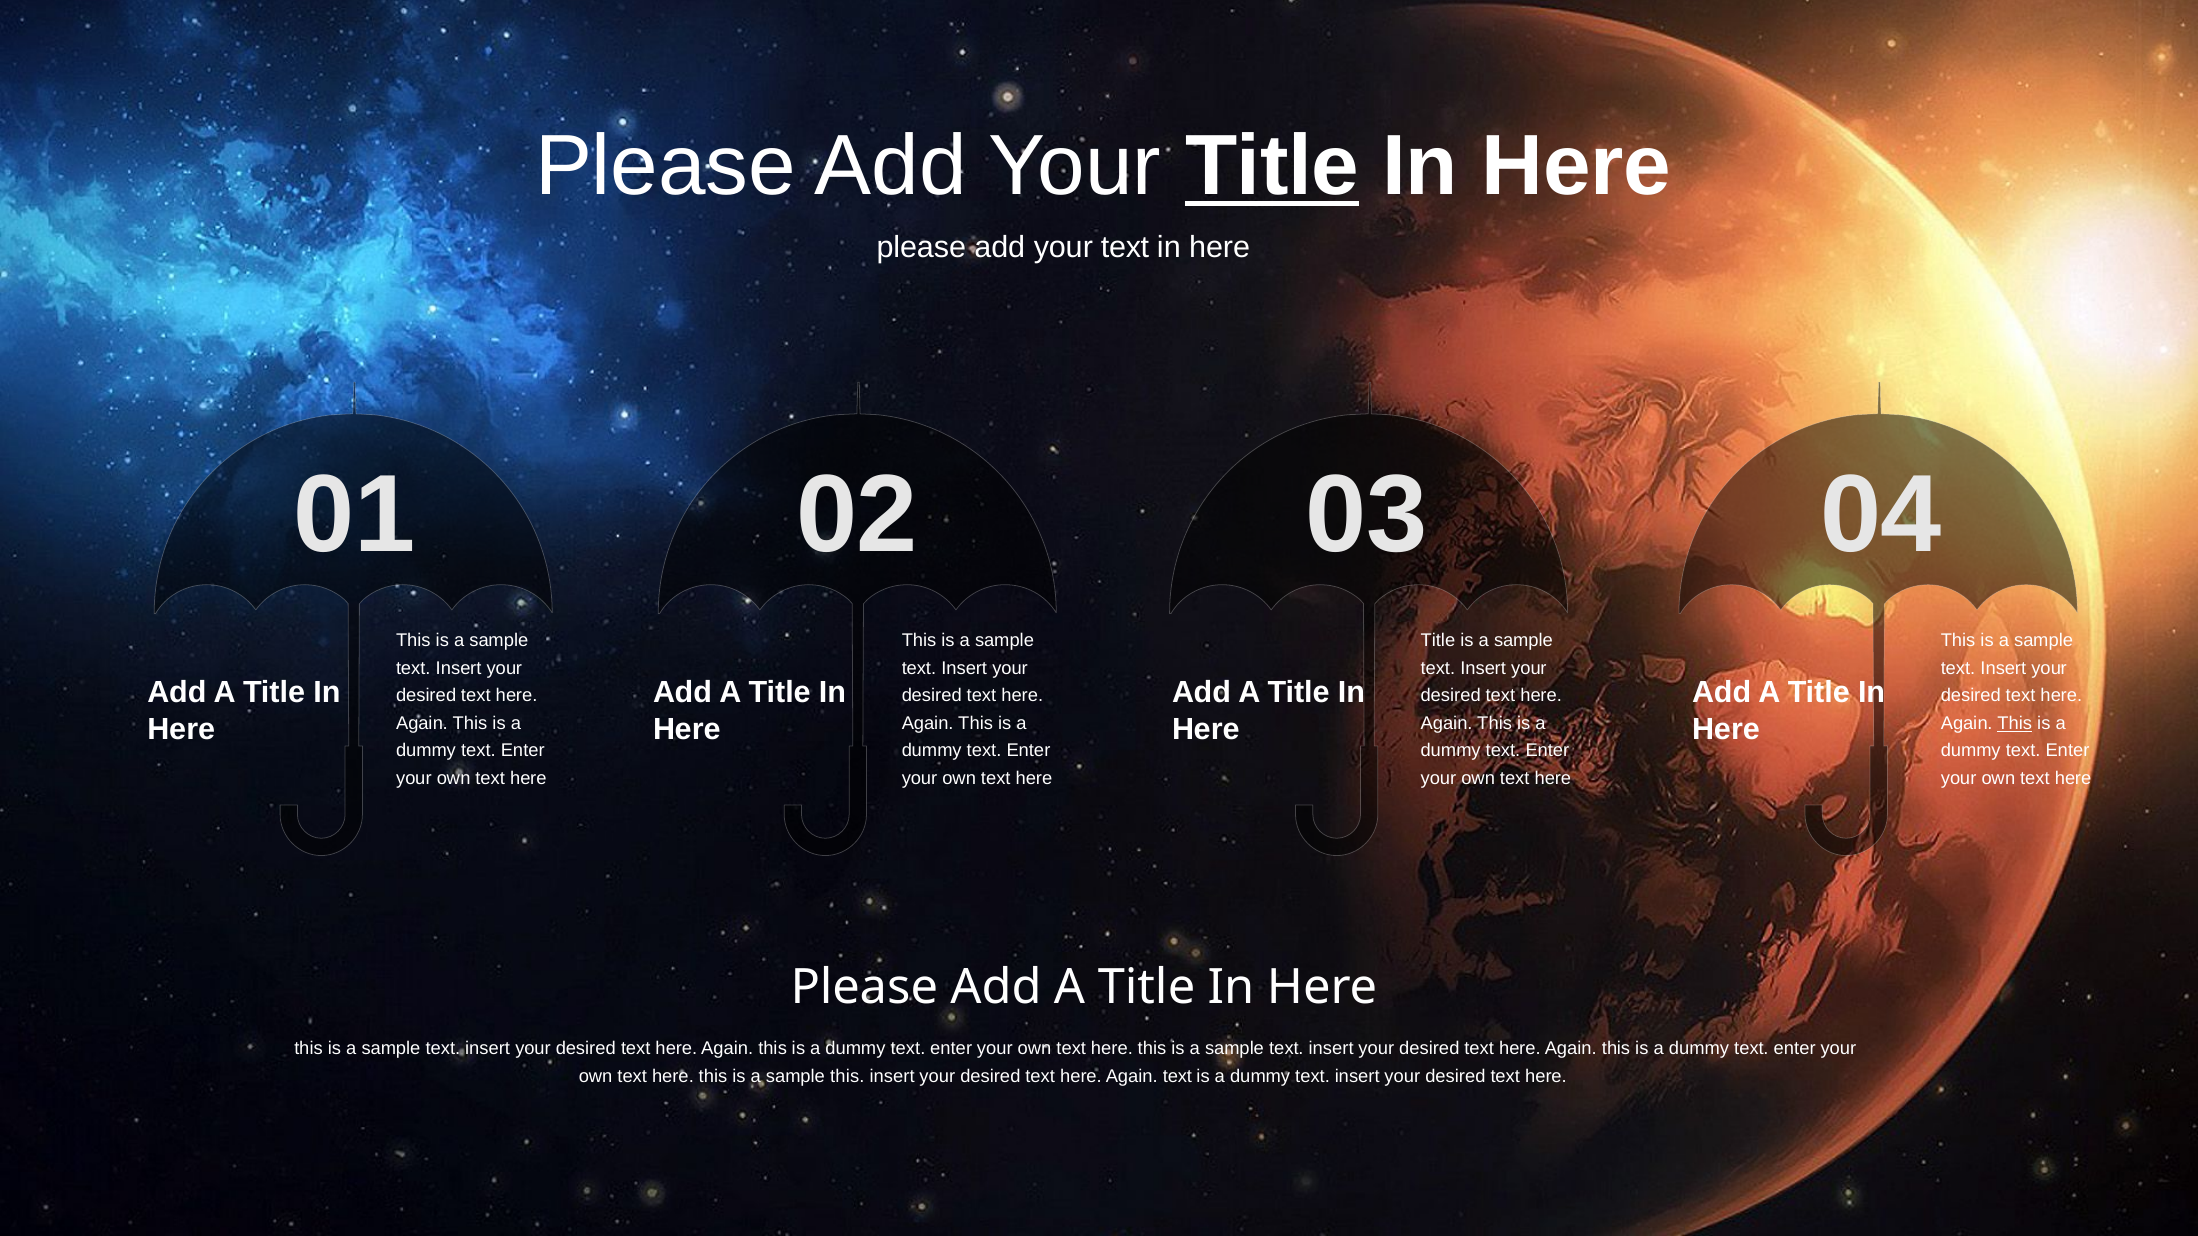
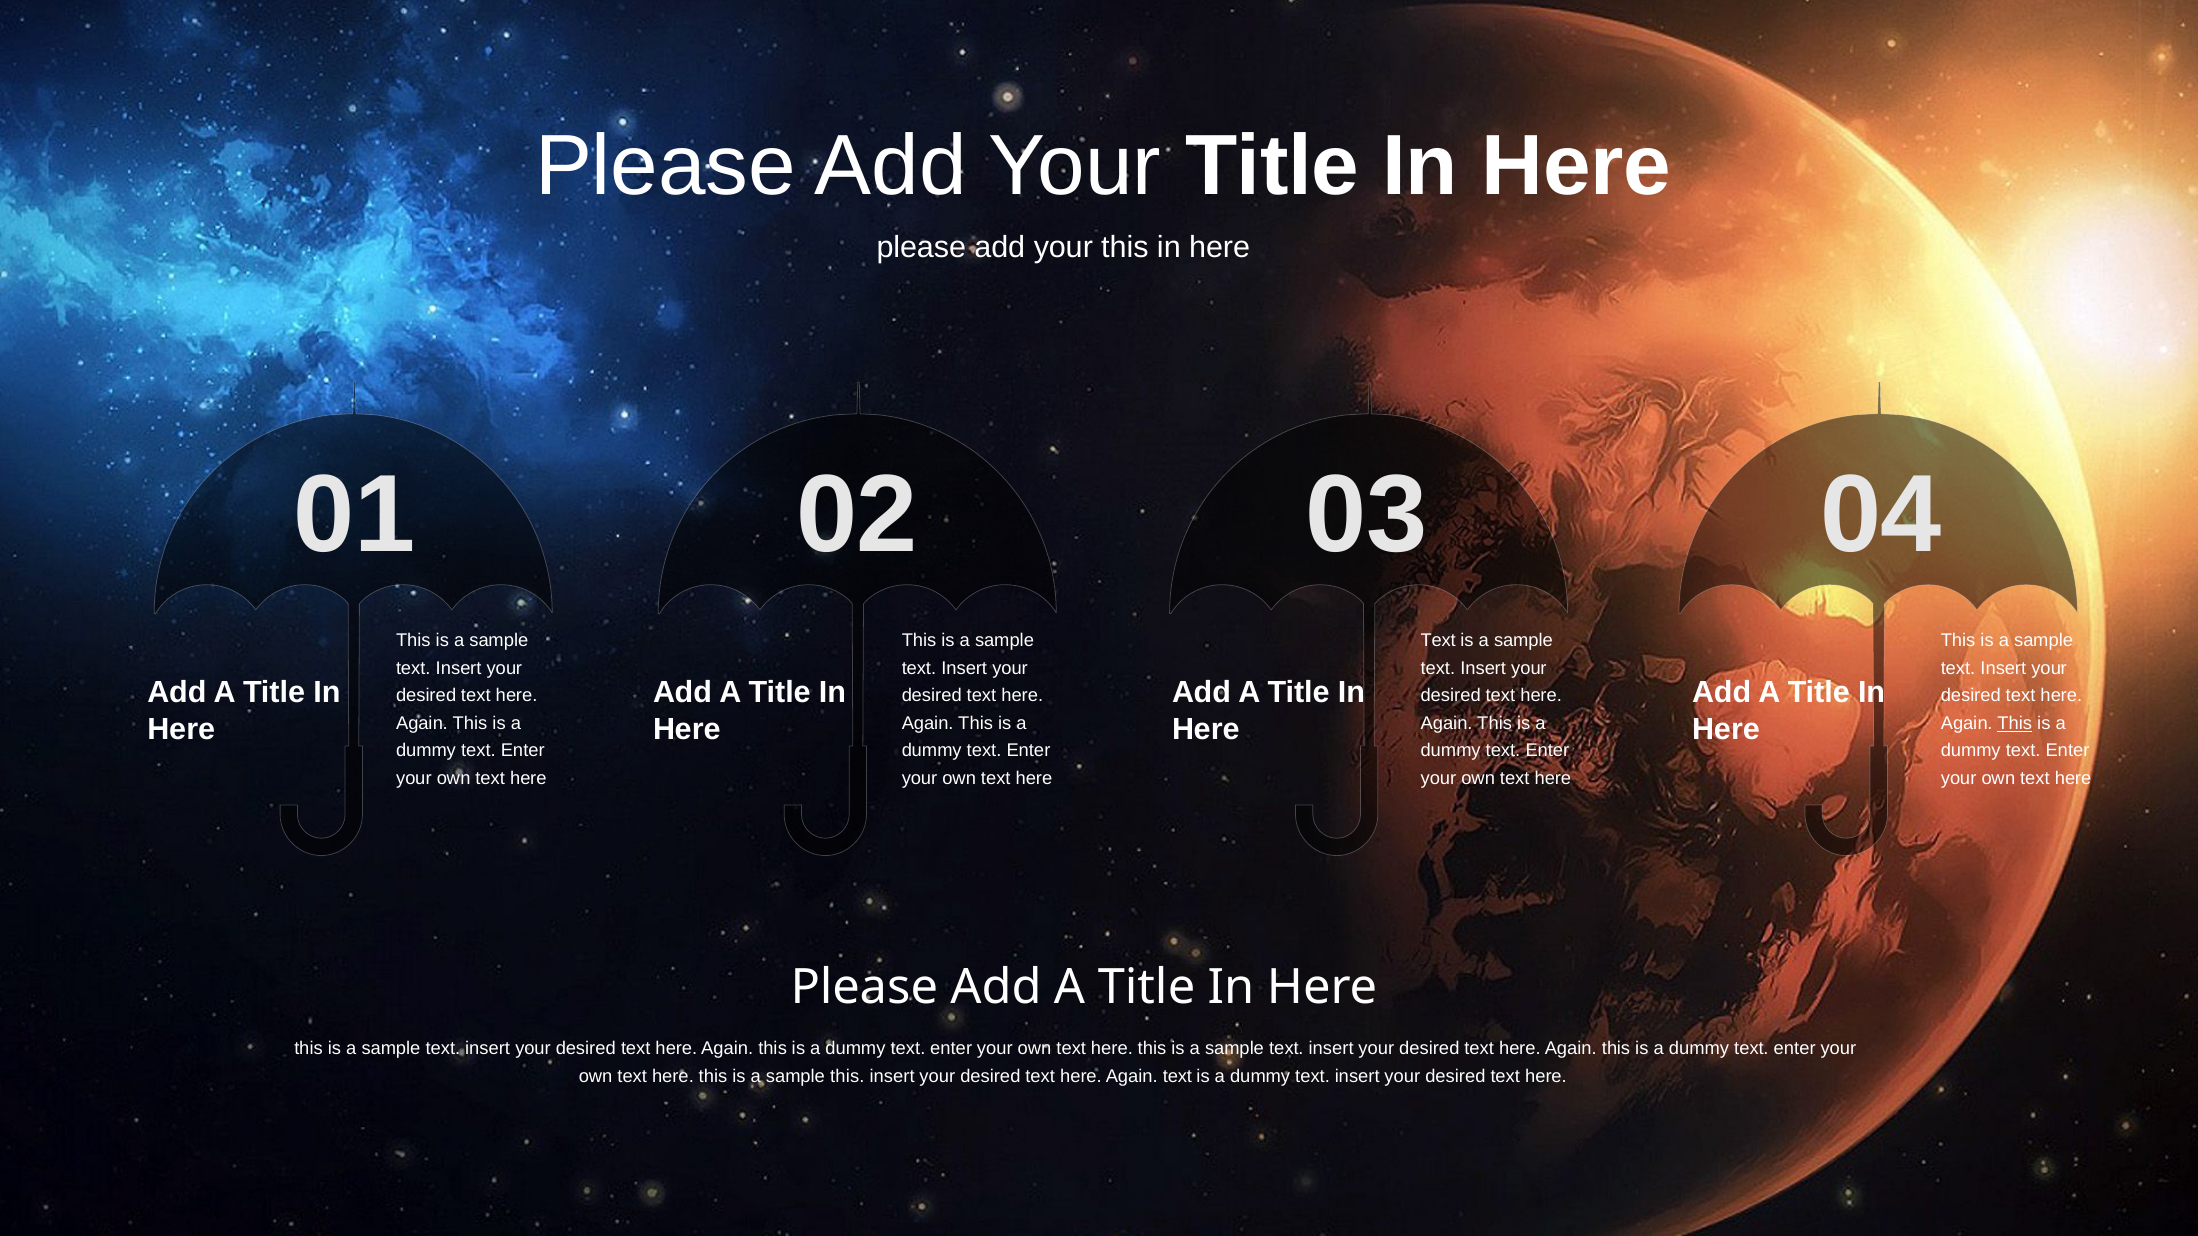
Title at (1272, 167) underline: present -> none
your text: text -> this
Title at (1438, 641): Title -> Text
